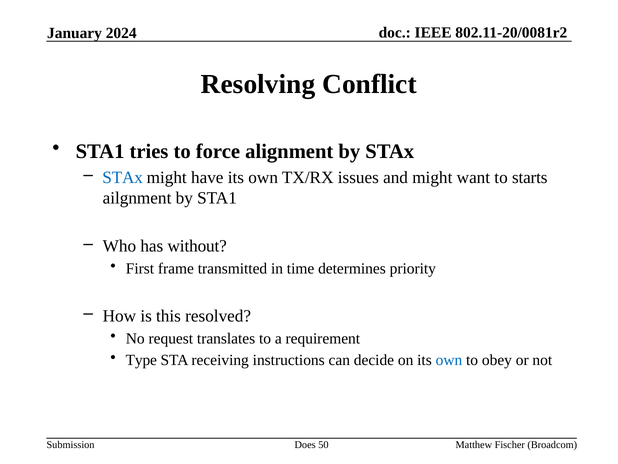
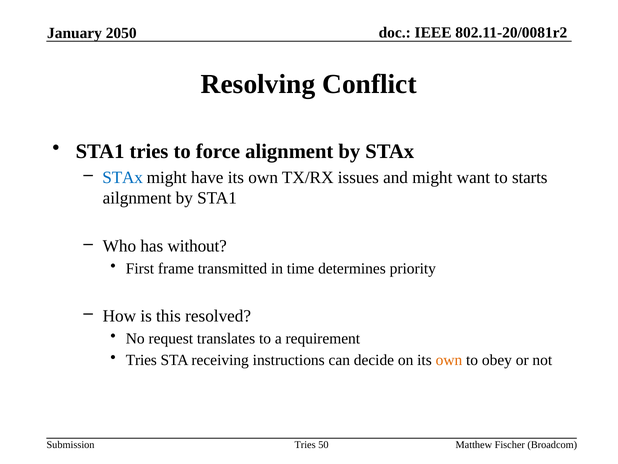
2024: 2024 -> 2050
Type at (141, 360): Type -> Tries
own at (449, 360) colour: blue -> orange
Does at (305, 445): Does -> Tries
